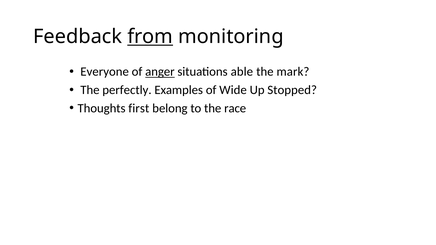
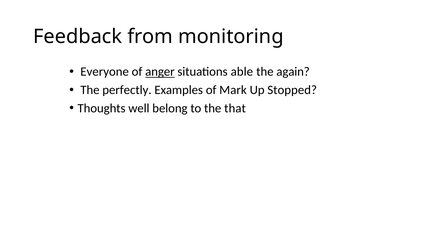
from underline: present -> none
mark: mark -> again
Wide: Wide -> Mark
first: first -> well
race: race -> that
